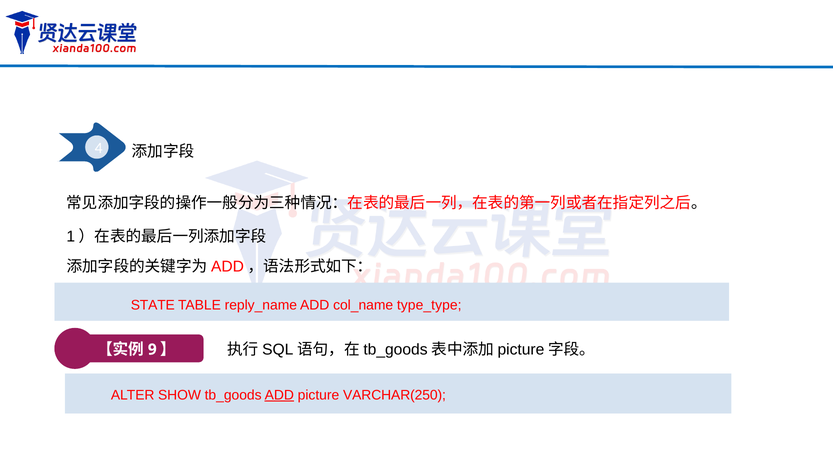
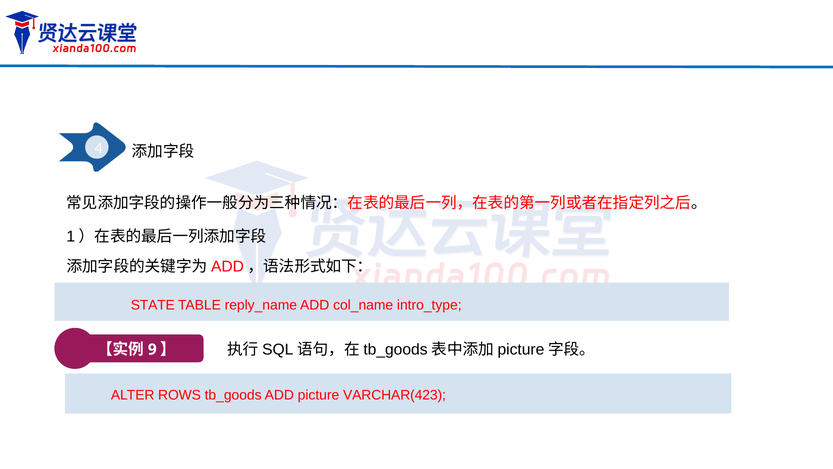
type_type: type_type -> intro_type
SHOW: SHOW -> ROWS
ADD at (279, 395) underline: present -> none
VARCHAR(250: VARCHAR(250 -> VARCHAR(423
